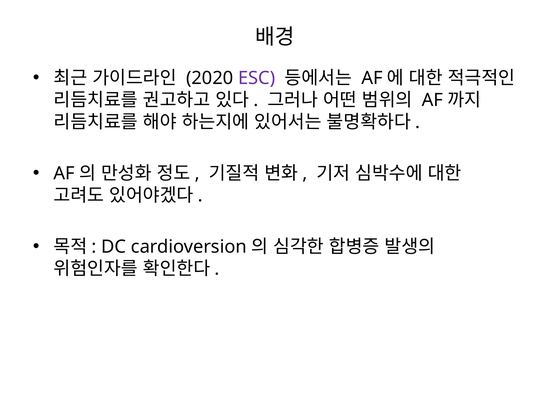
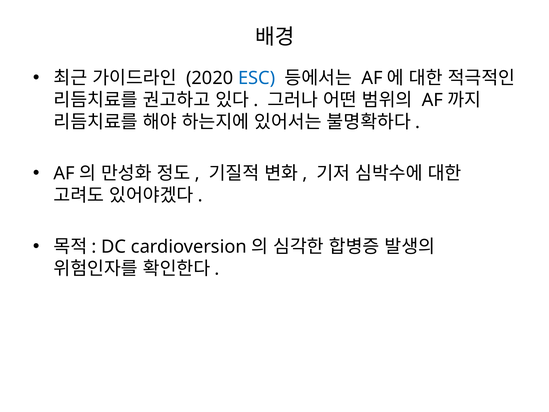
ESC colour: purple -> blue
